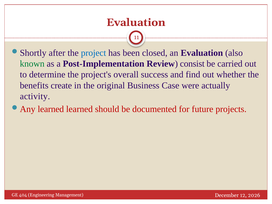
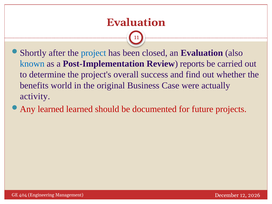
known colour: green -> blue
consist: consist -> reports
create: create -> world
